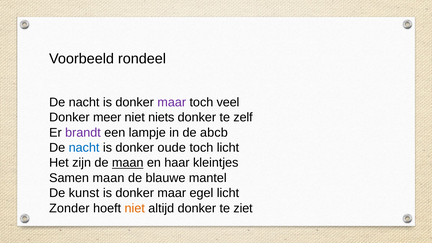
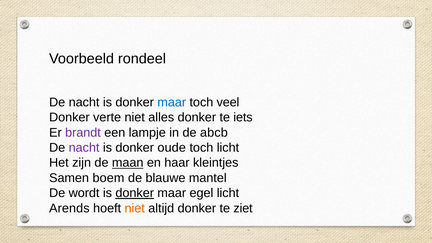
maar at (172, 102) colour: purple -> blue
meer: meer -> verte
niets: niets -> alles
zelf: zelf -> iets
nacht at (84, 148) colour: blue -> purple
Samen maan: maan -> boem
kunst: kunst -> wordt
donker at (135, 193) underline: none -> present
Zonder: Zonder -> Arends
